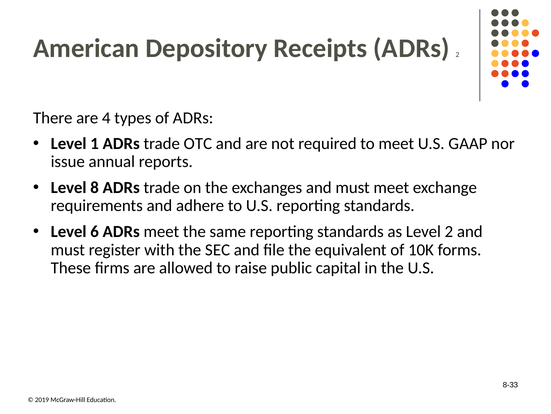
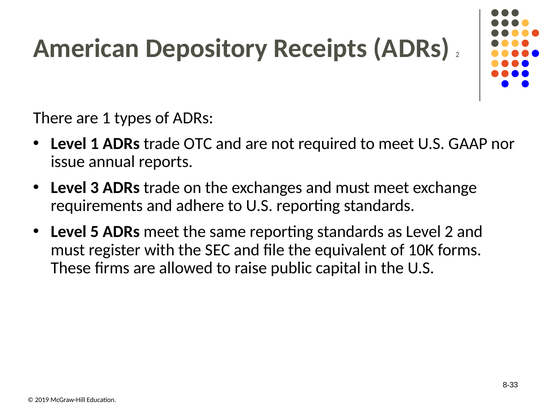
are 4: 4 -> 1
8: 8 -> 3
6: 6 -> 5
